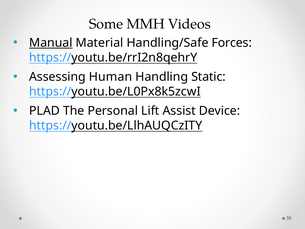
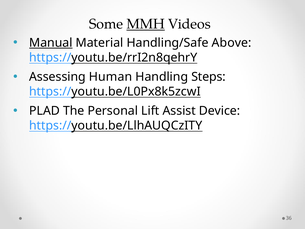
MMH underline: none -> present
Forces: Forces -> Above
Static: Static -> Steps
